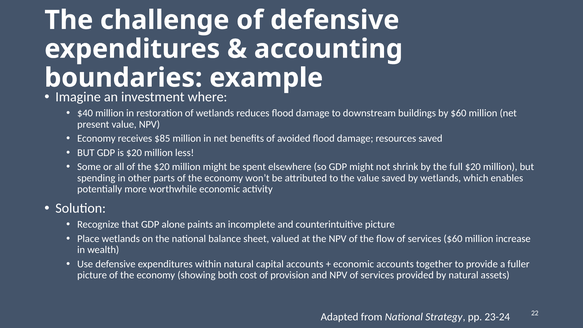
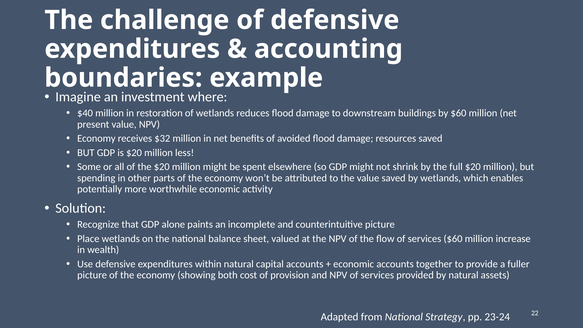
$85: $85 -> $32
